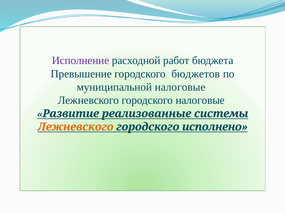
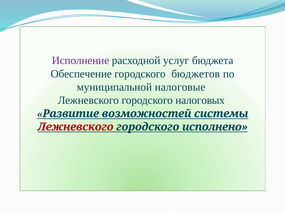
работ: работ -> услуг
Превышение: Превышение -> Обеспечение
городского налоговые: налоговые -> налоговых
реализованные: реализованные -> возможностей
Лежневского at (76, 127) colour: orange -> red
